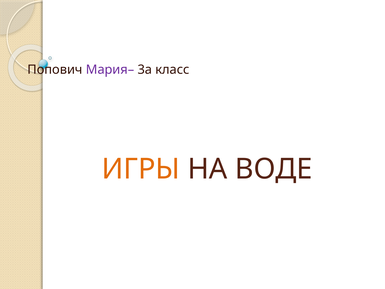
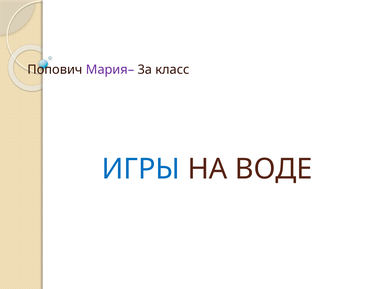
ИГРЫ colour: orange -> blue
